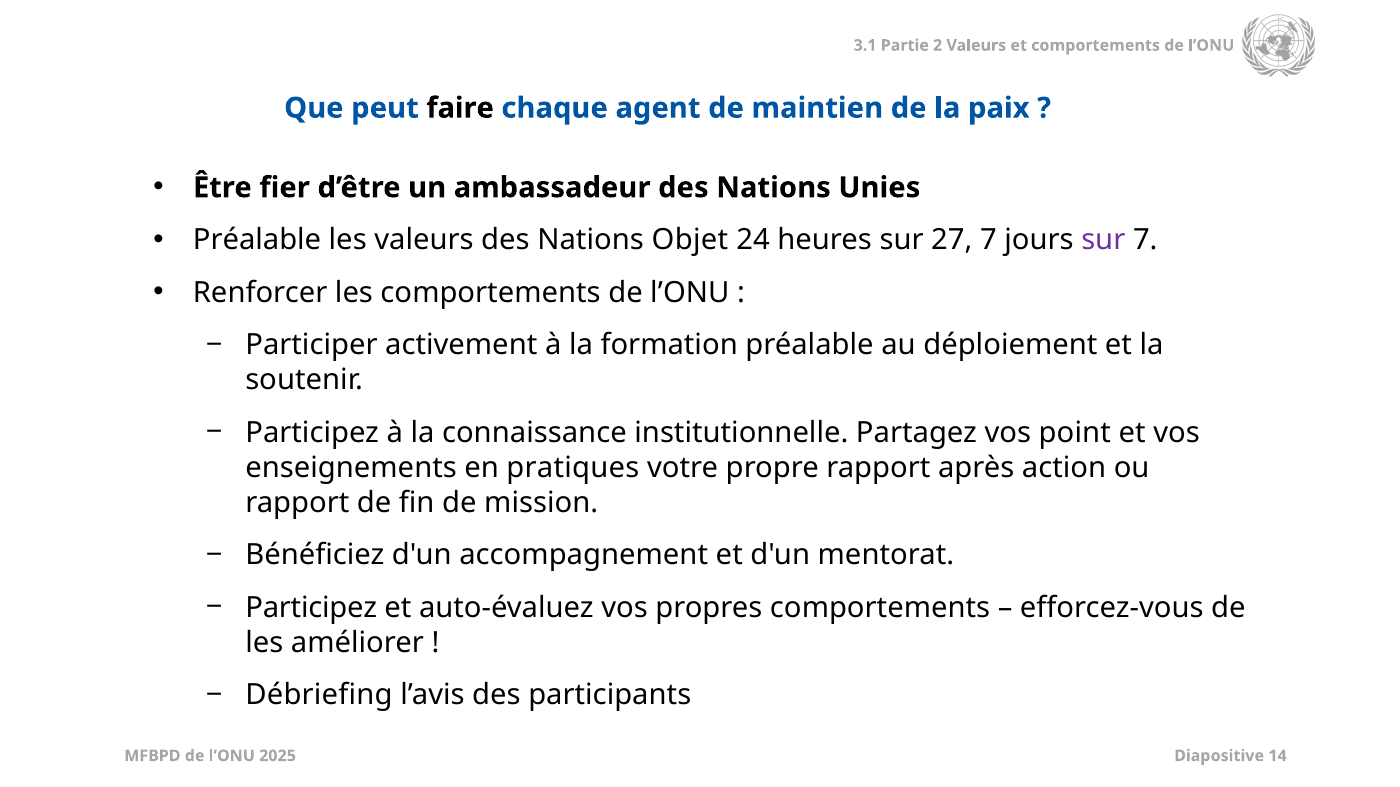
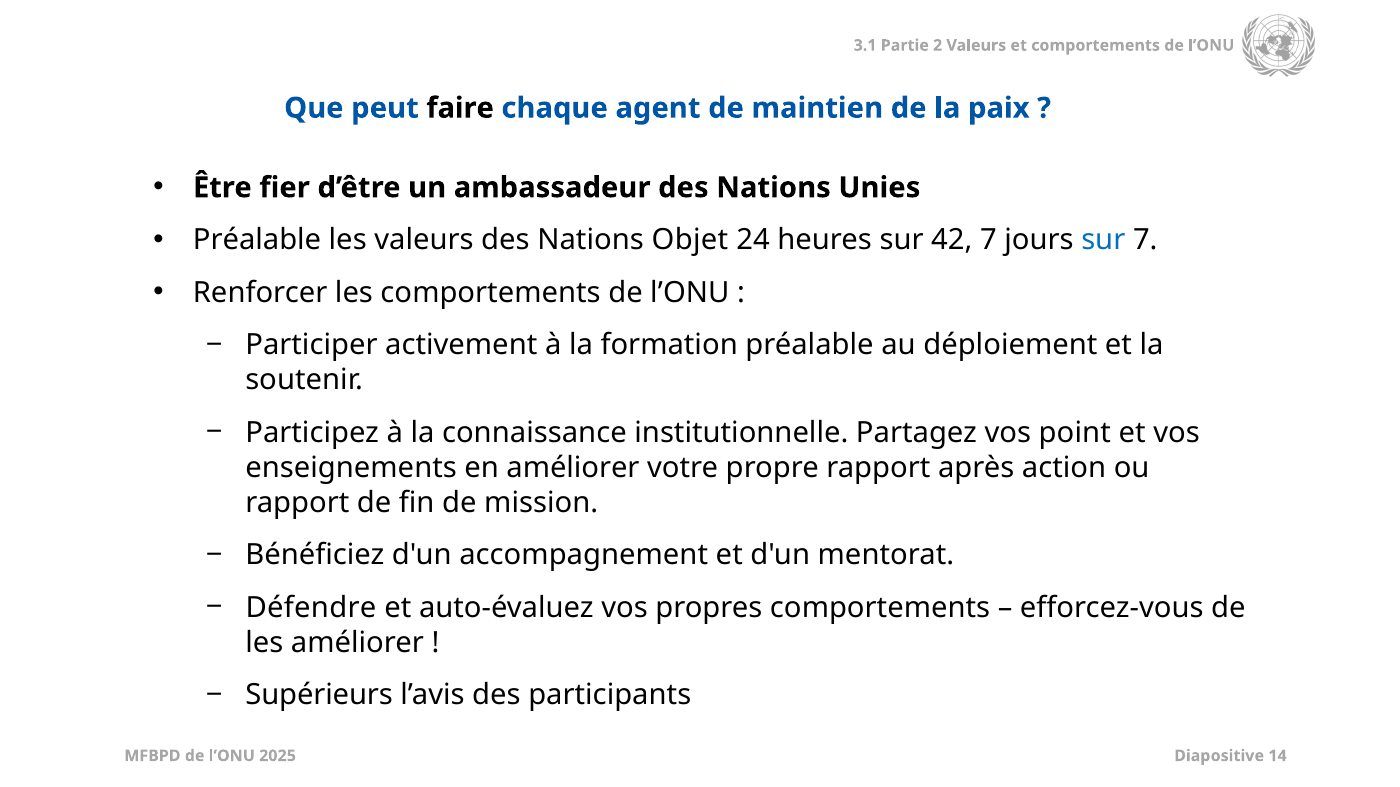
27: 27 -> 42
sur at (1103, 240) colour: purple -> blue
en pratiques: pratiques -> améliorer
Participez at (311, 608): Participez -> Défendre
Débriefing: Débriefing -> Supérieurs
